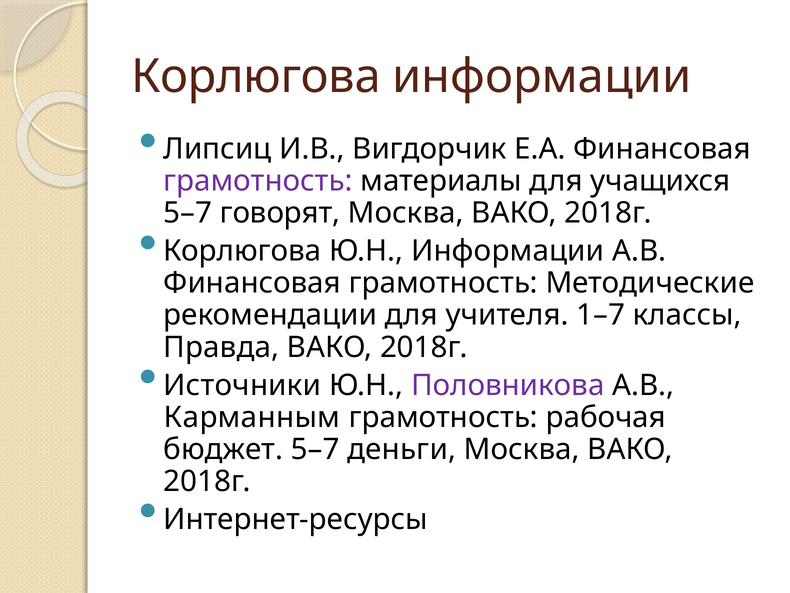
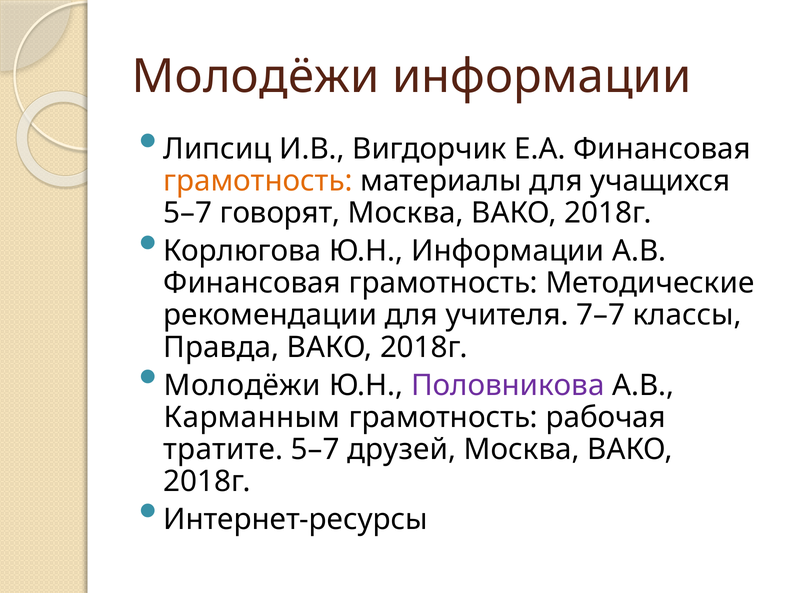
Корлюгова at (256, 76): Корлюгова -> Молодёжи
грамотность at (258, 181) colour: purple -> orange
1–7: 1–7 -> 7–7
Источники at (242, 385): Источники -> Молодёжи
бюджет: бюджет -> тратите
деньги: деньги -> друзей
